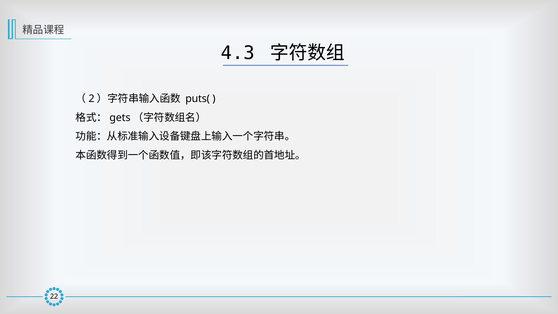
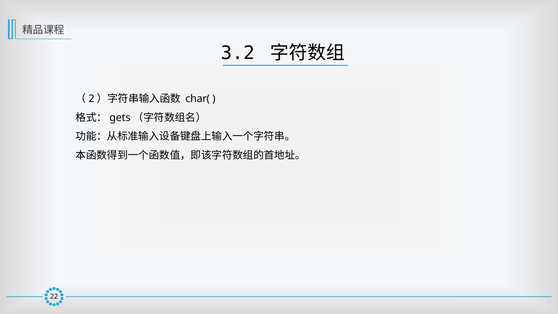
4.3: 4.3 -> 3.2
puts(: puts( -> char(
